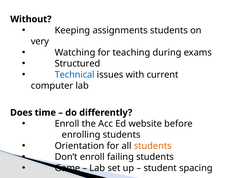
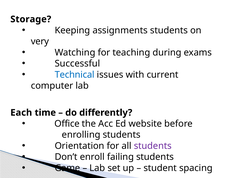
Without: Without -> Storage
Structured: Structured -> Successful
Does: Does -> Each
Enroll at (67, 124): Enroll -> Office
students at (153, 146) colour: orange -> purple
